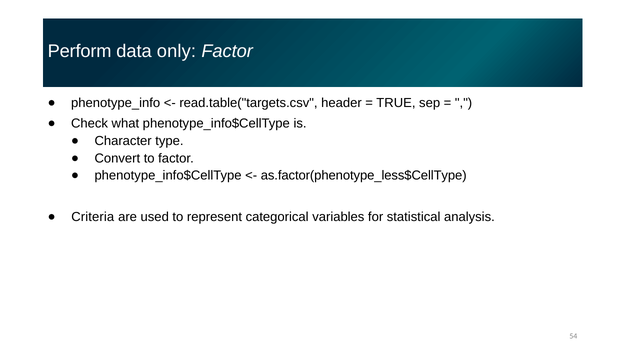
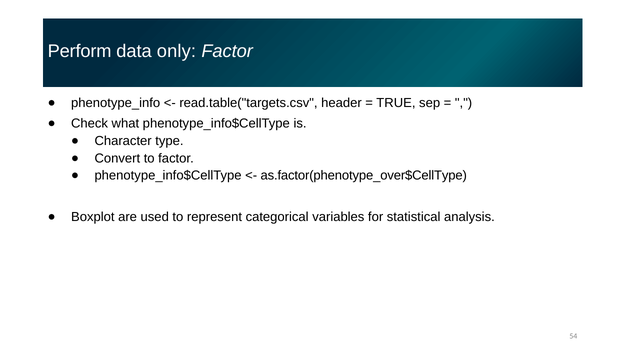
as.factor(phenotype_less$CellType: as.factor(phenotype_less$CellType -> as.factor(phenotype_over$CellType
Criteria: Criteria -> Boxplot
